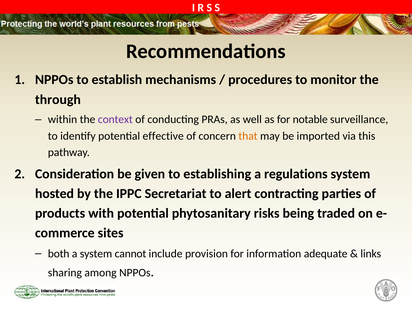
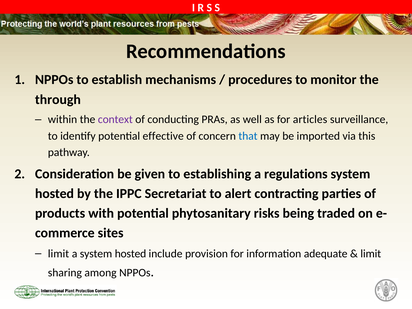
notable: notable -> articles
that colour: orange -> blue
both at (59, 254): both -> limit
a system cannot: cannot -> hosted
links at (371, 254): links -> limit
